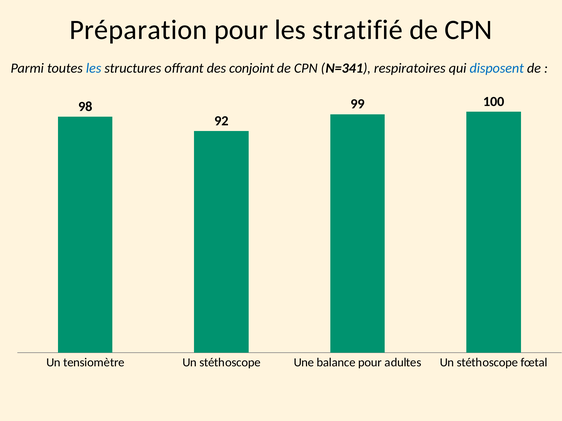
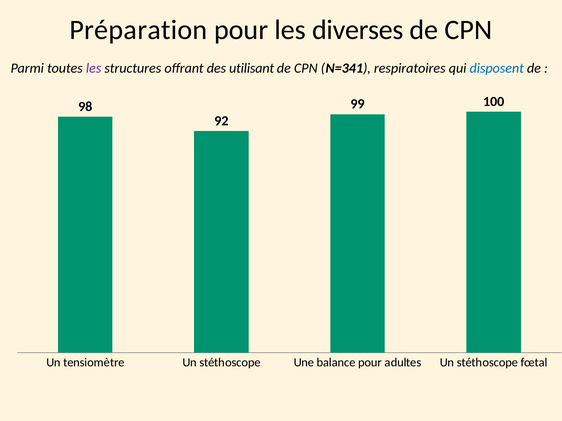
stratifié: stratifié -> diverses
les at (94, 68) colour: blue -> purple
conjoint: conjoint -> utilisant
